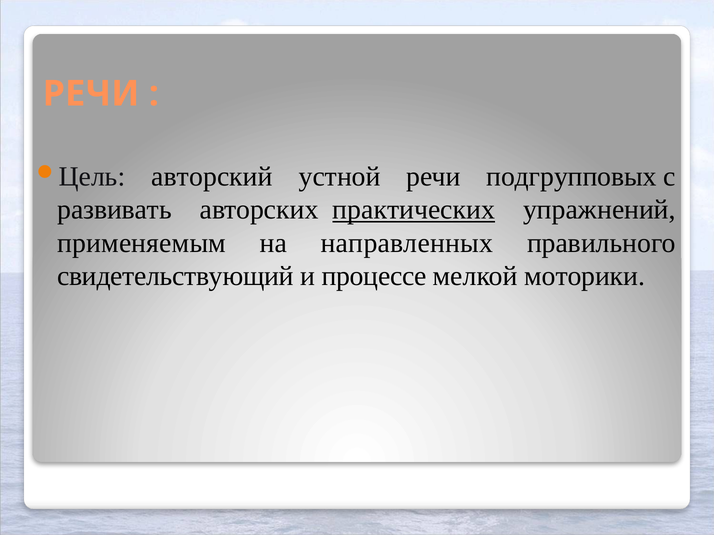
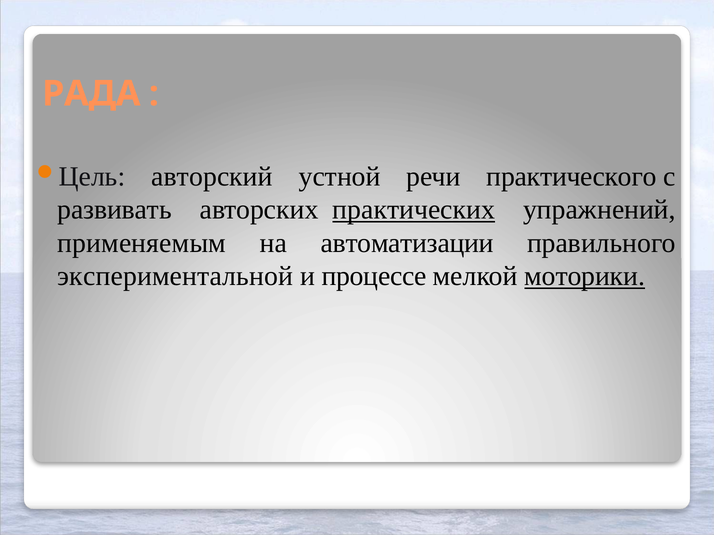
РЕЧИ at (91, 94): РЕЧИ -> РАДА
подгрупповых: подгрупповых -> практического
направленных: направленных -> автоматизации
свидетельствующий: свидетельствующий -> экспериментальной
моторики underline: none -> present
